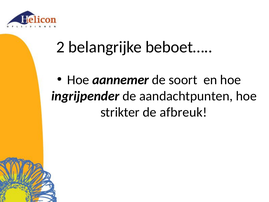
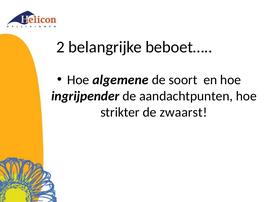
aannemer: aannemer -> algemene
afbreuk: afbreuk -> zwaarst
